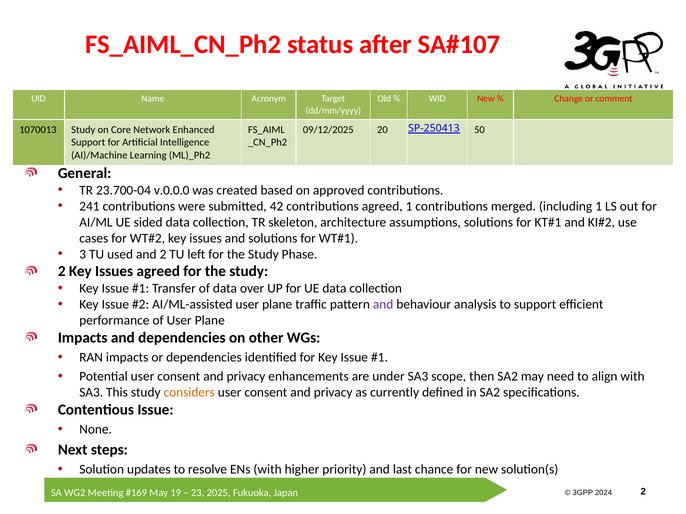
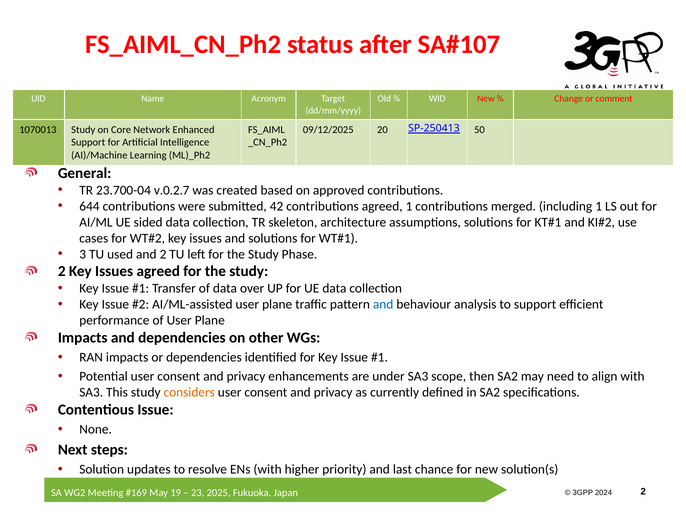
v.0.0.0: v.0.0.0 -> v.0.2.7
241: 241 -> 644
and at (383, 305) colour: purple -> blue
